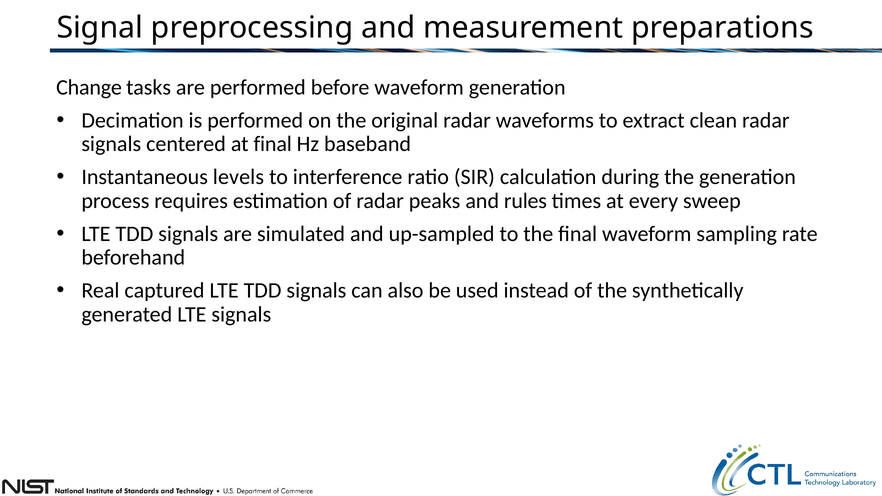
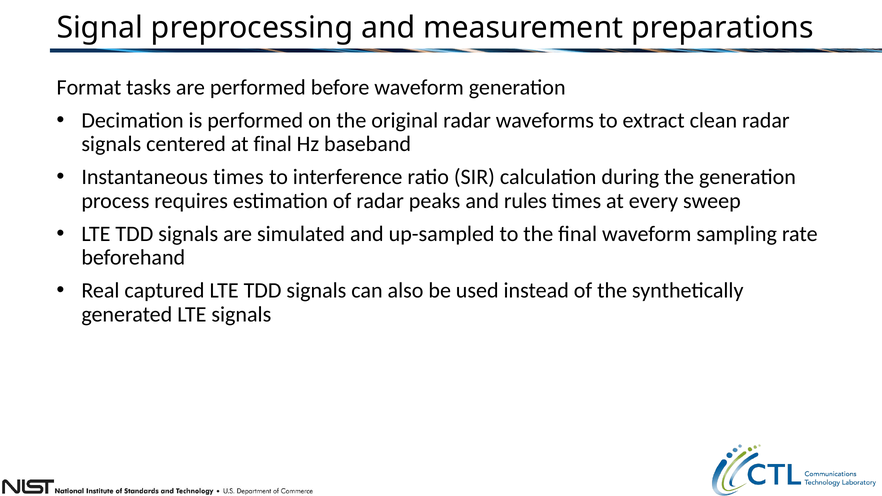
Change: Change -> Format
Instantaneous levels: levels -> times
